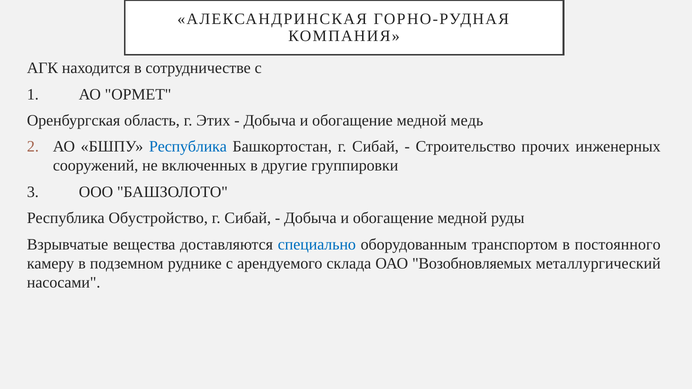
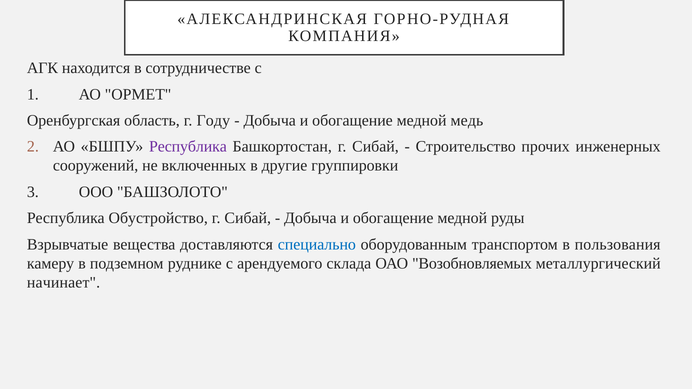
Этих: Этих -> Году
Республика at (188, 147) colour: blue -> purple
постоянного: постоянного -> пользования
насосами: насосами -> начинает
